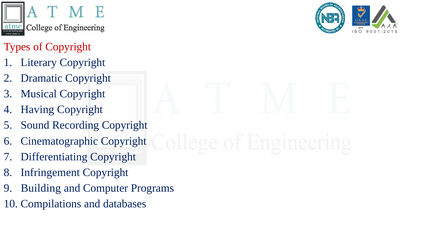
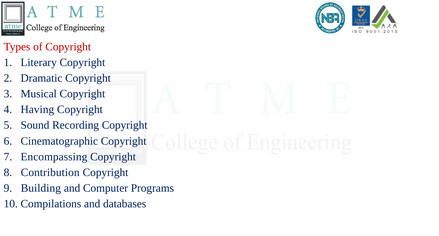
Differentiating: Differentiating -> Encompassing
Infringement: Infringement -> Contribution
